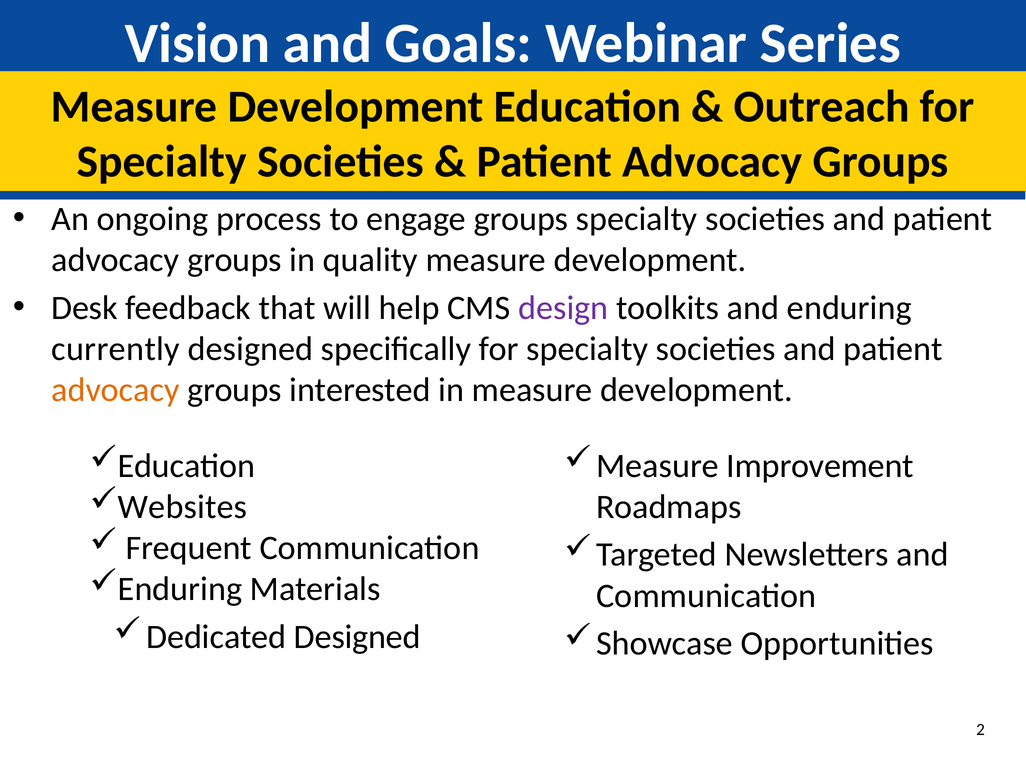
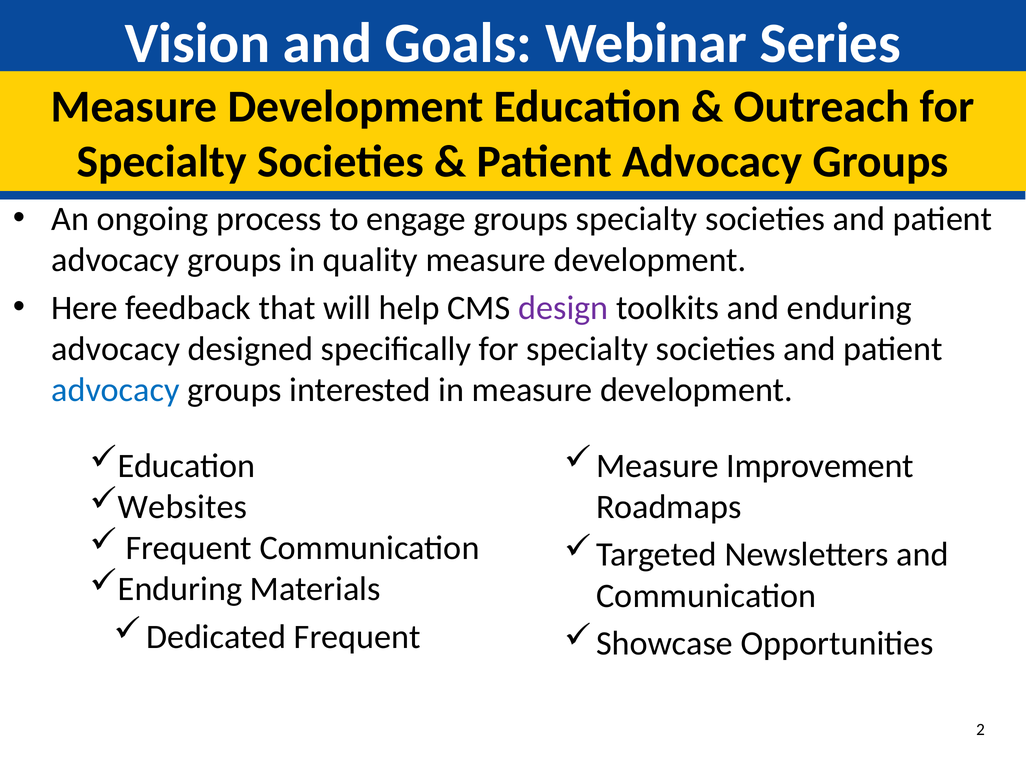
Desk: Desk -> Here
currently at (116, 349): currently -> advocacy
advocacy at (115, 390) colour: orange -> blue
Dedicated Designed: Designed -> Frequent
